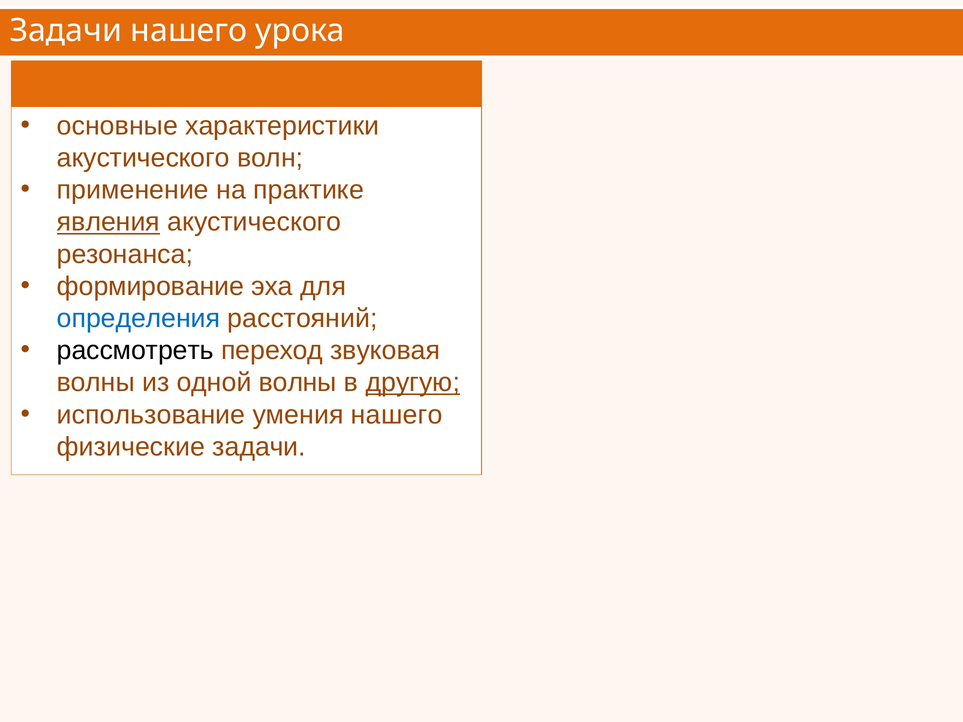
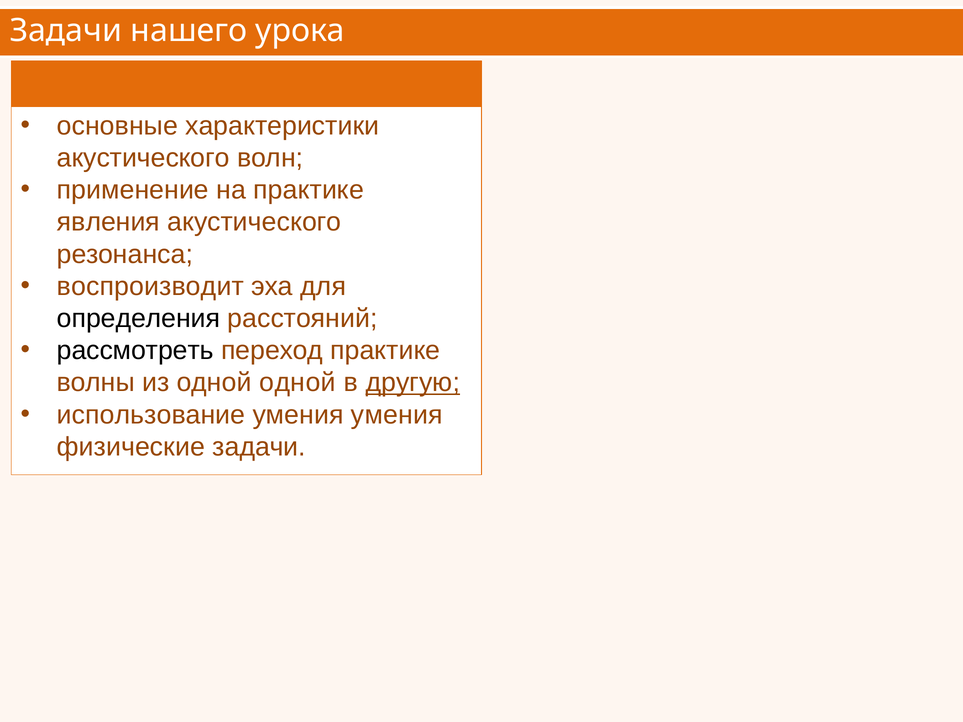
явления underline: present -> none
формирование: формирование -> воспроизводит
определения colour: blue -> black
переход звуковая: звуковая -> практике
одной волны: волны -> одной
умения нашего: нашего -> умения
